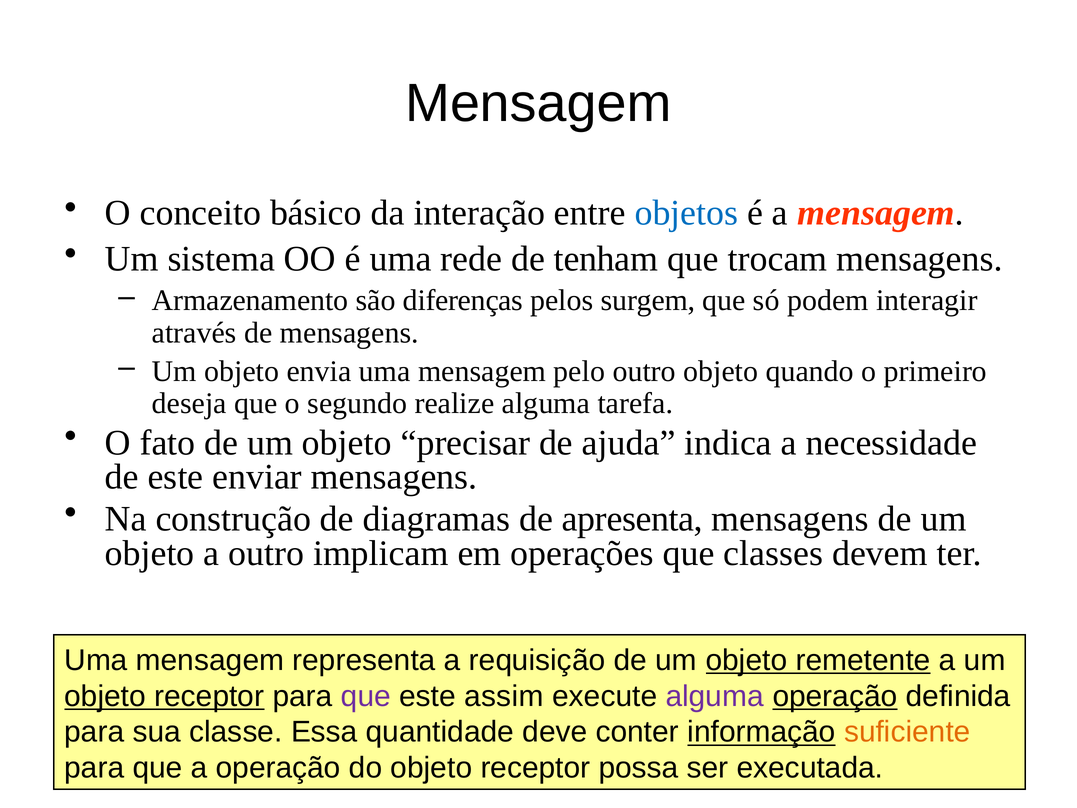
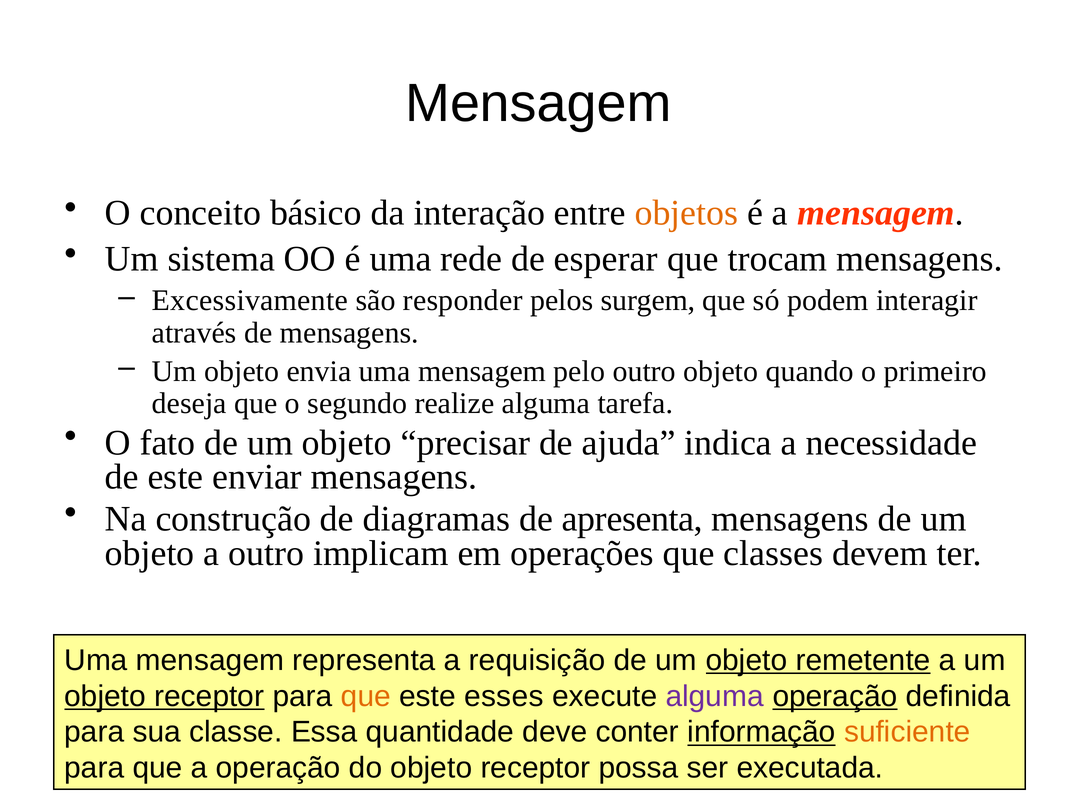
objetos colour: blue -> orange
tenham: tenham -> esperar
Armazenamento: Armazenamento -> Excessivamente
diferenças: diferenças -> responder
que at (366, 696) colour: purple -> orange
assim: assim -> esses
